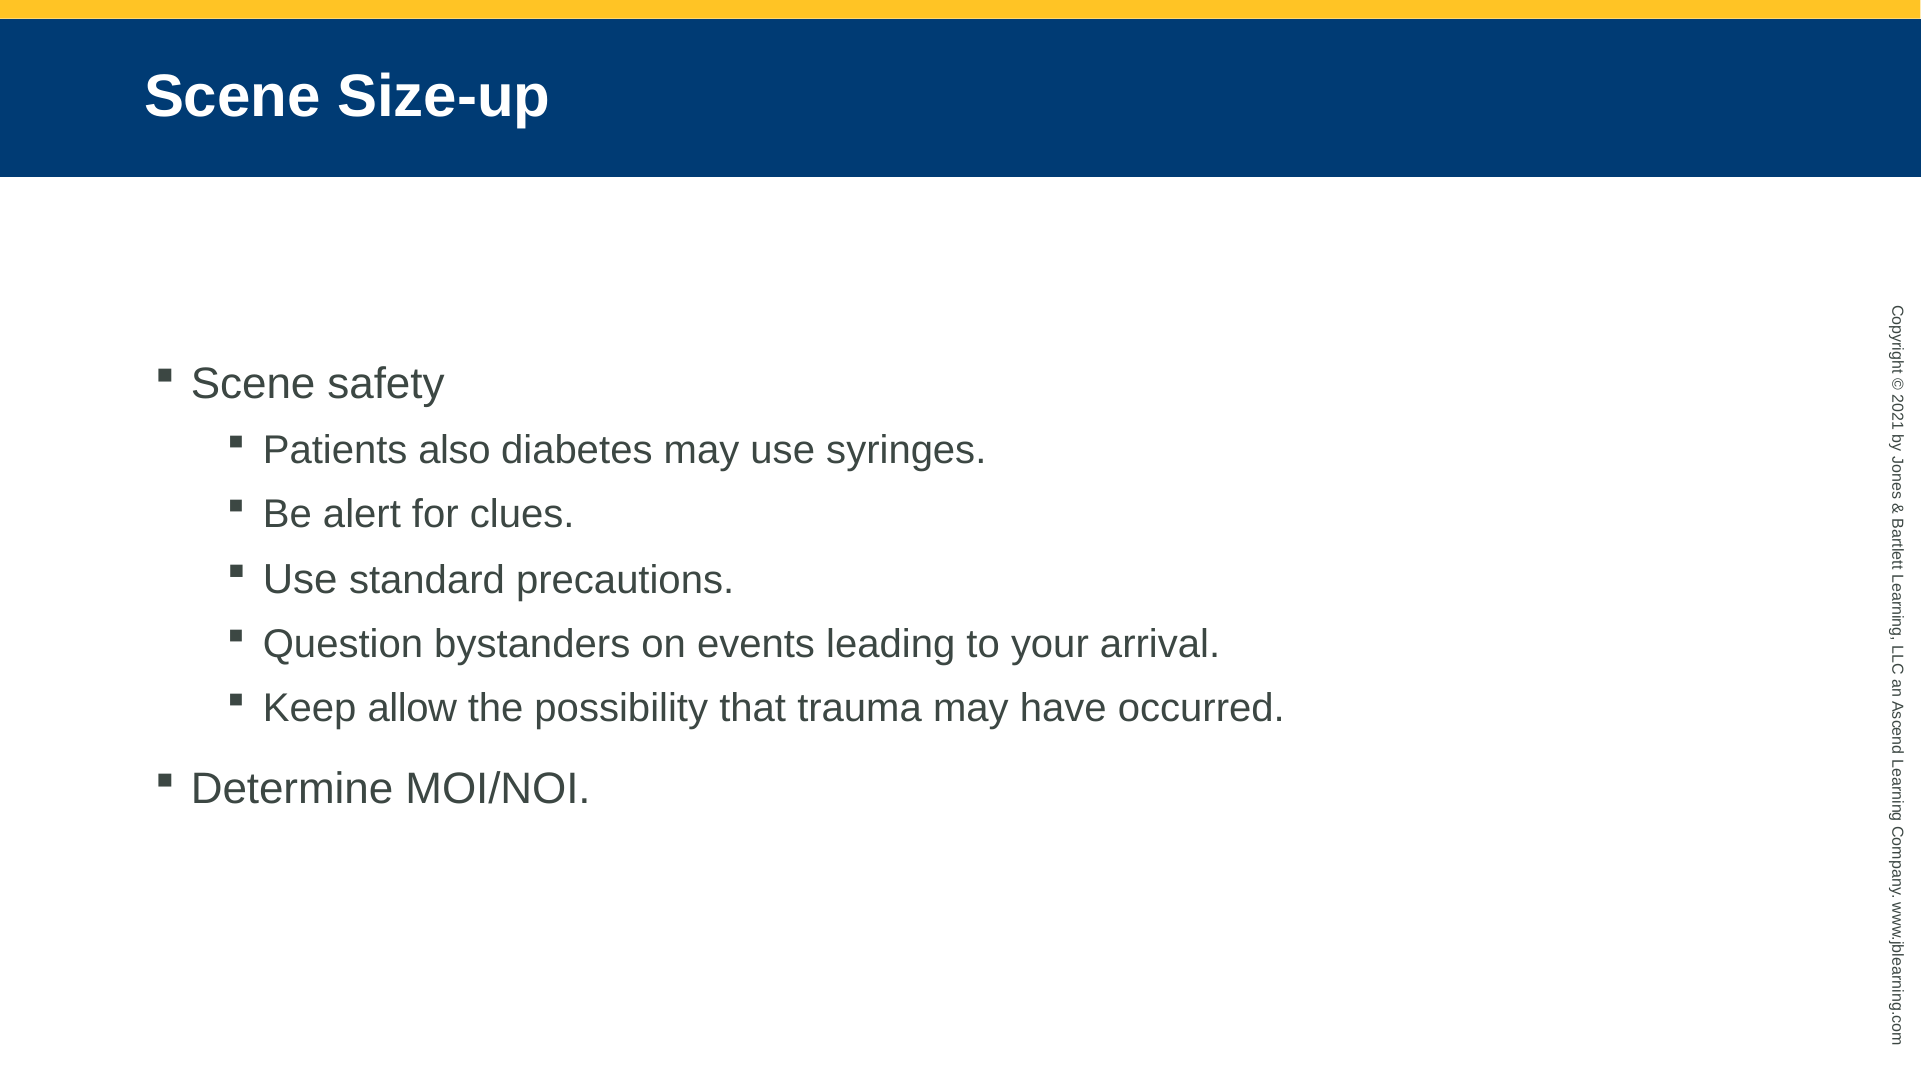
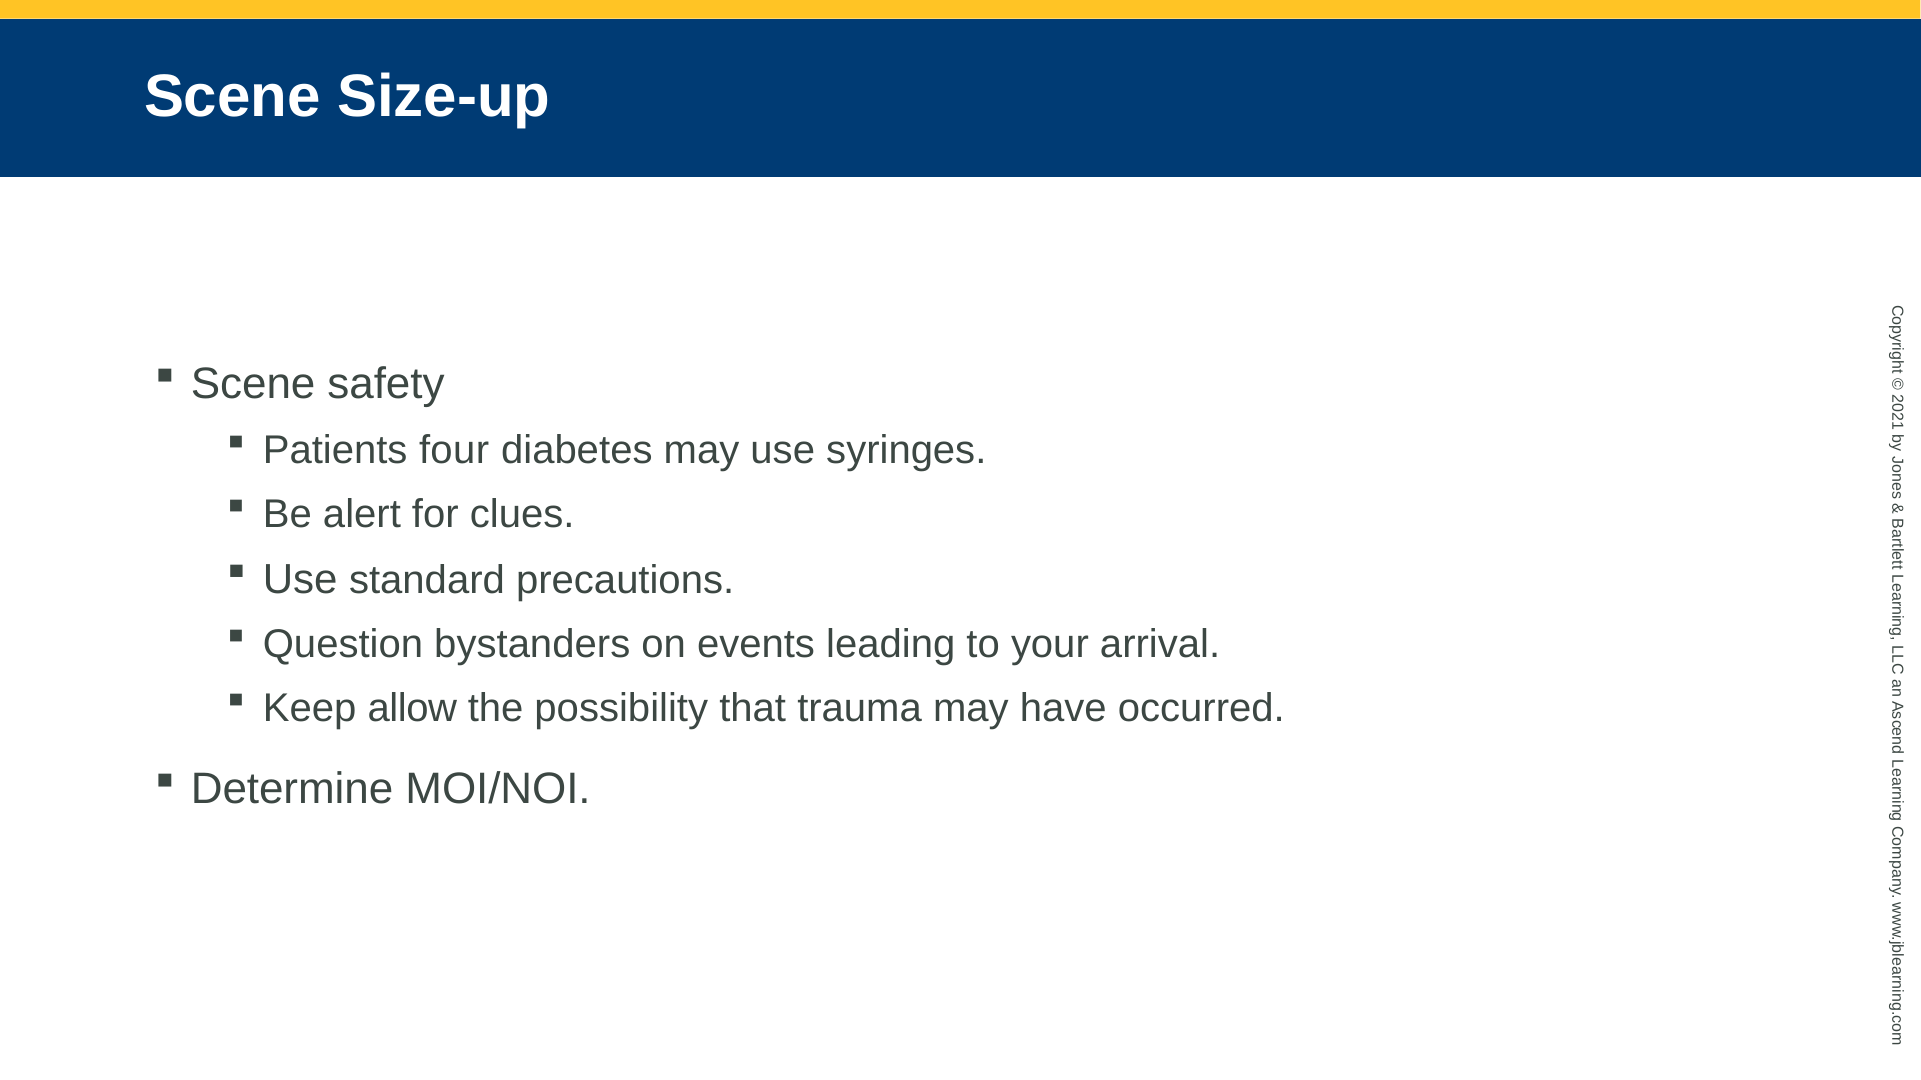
also: also -> four
